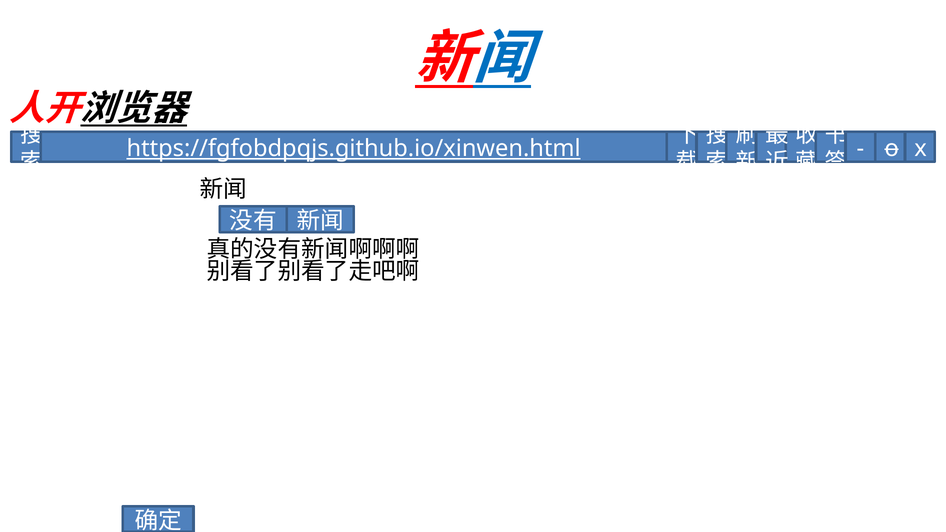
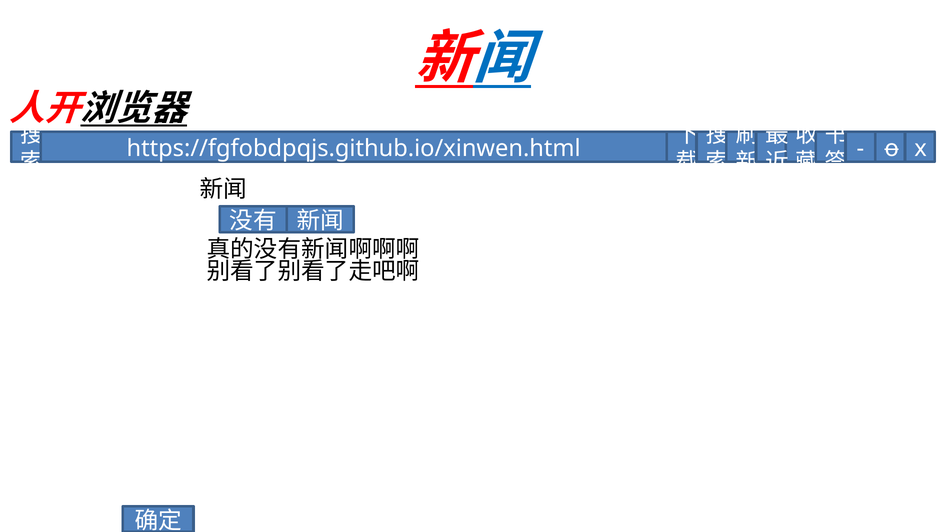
https://fgfobdpqjs.github.io/xinwen.html underline: present -> none
